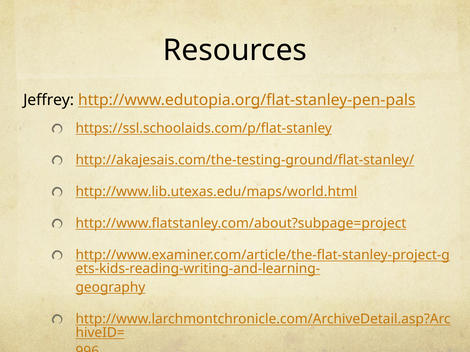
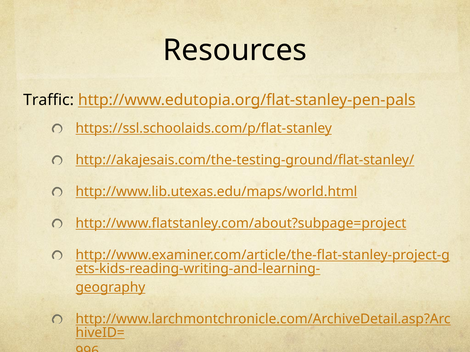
Jeffrey: Jeffrey -> Traffic
